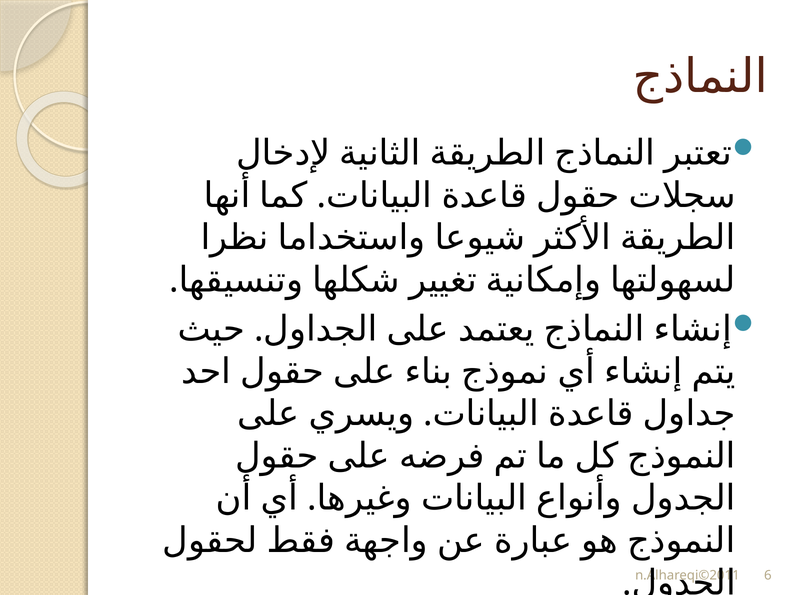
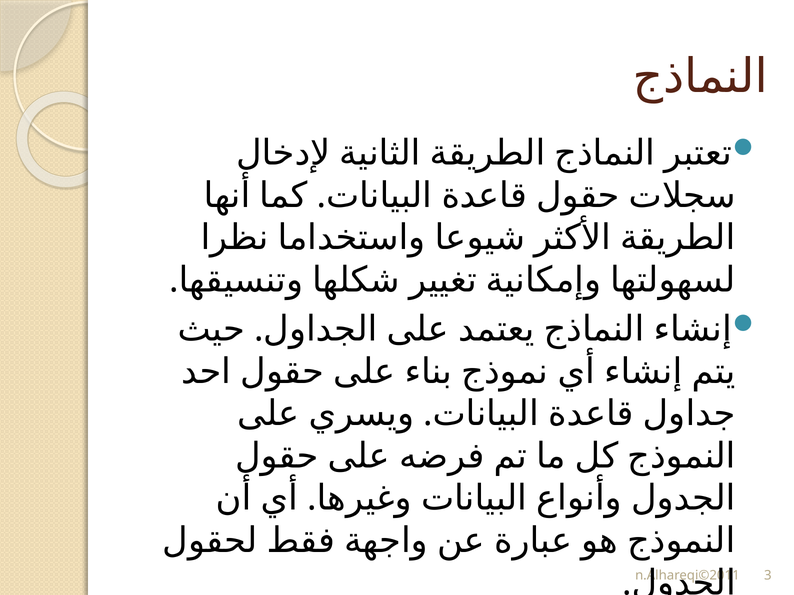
6: 6 -> 3
